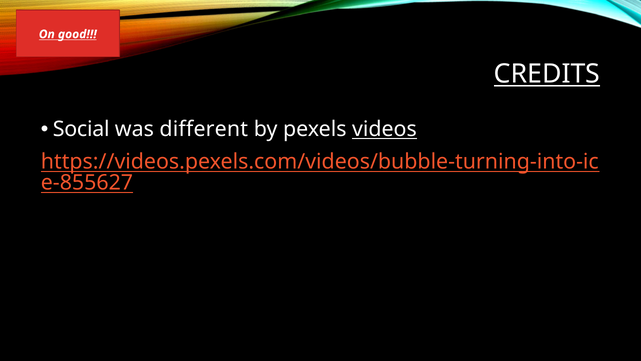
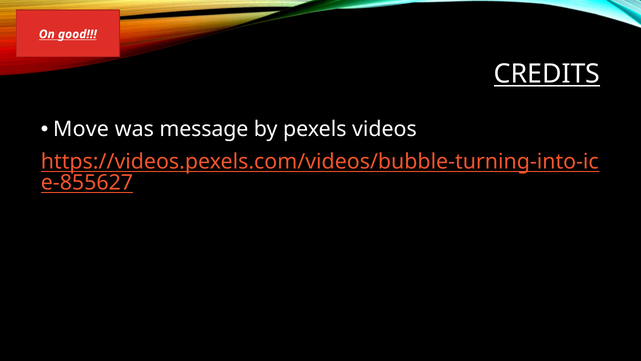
Social: Social -> Move
different: different -> message
videos underline: present -> none
